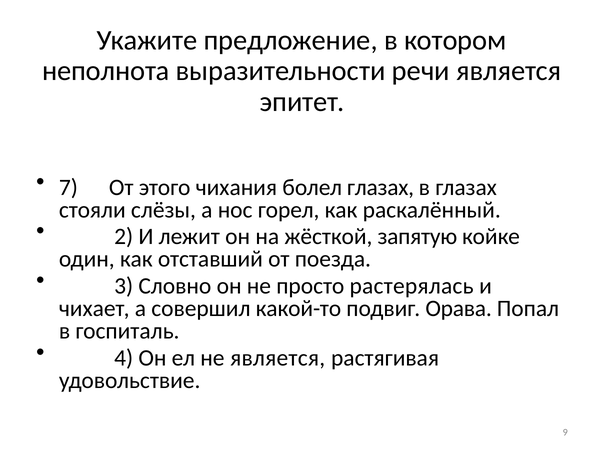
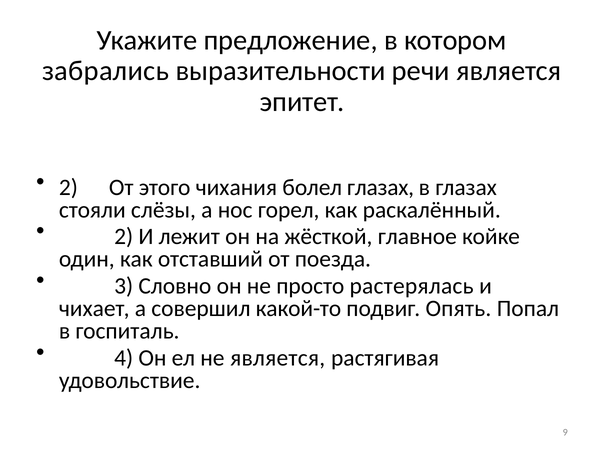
неполнота: неполнота -> забрались
7 at (68, 187): 7 -> 2
запятую: запятую -> главное
Орава: Орава -> Опять
